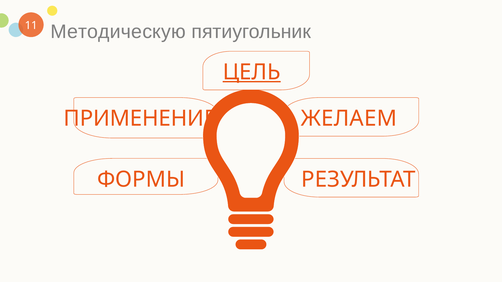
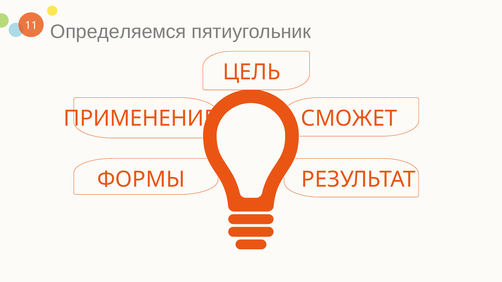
Методическую: Методическую -> Определяемся
ЦЕЛЬ underline: present -> none
ЖЕЛАЕМ: ЖЕЛАЕМ -> СМОЖЕТ
